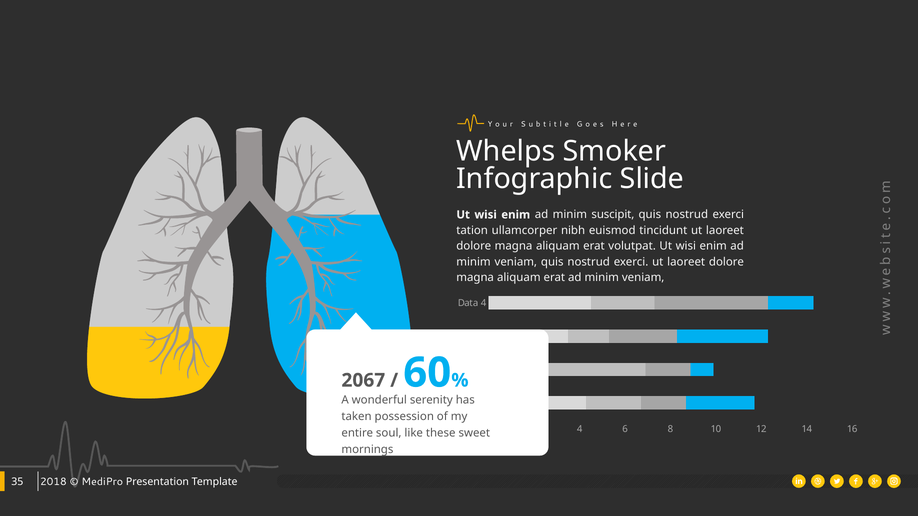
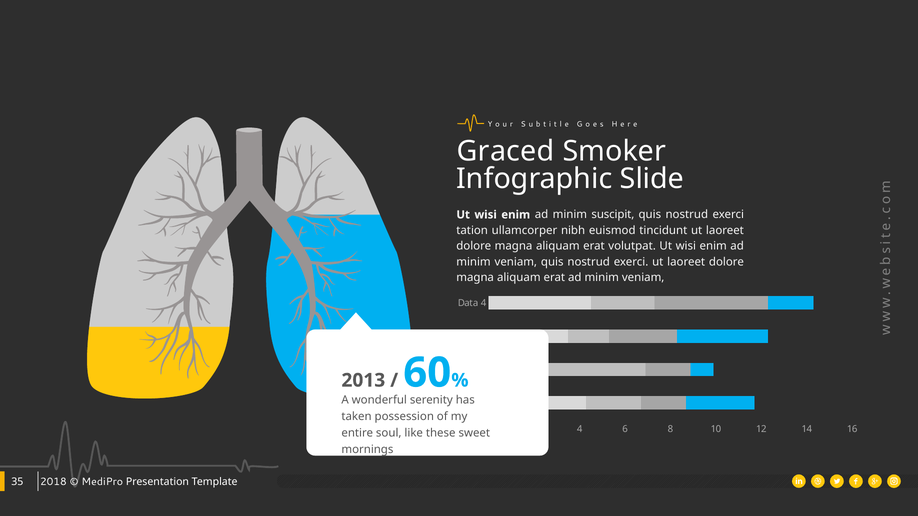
Whelps: Whelps -> Graced
2067: 2067 -> 2013
